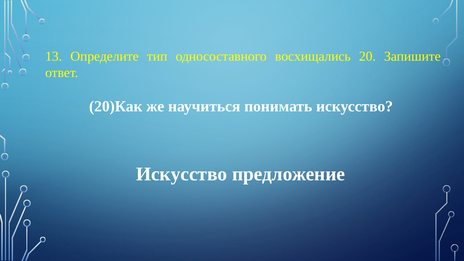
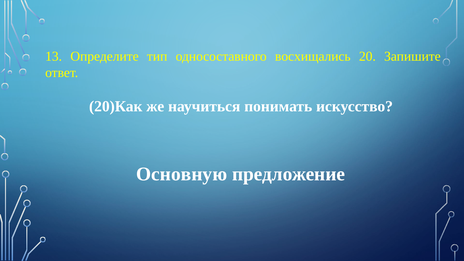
Искусство at (182, 174): Искусство -> Основную
